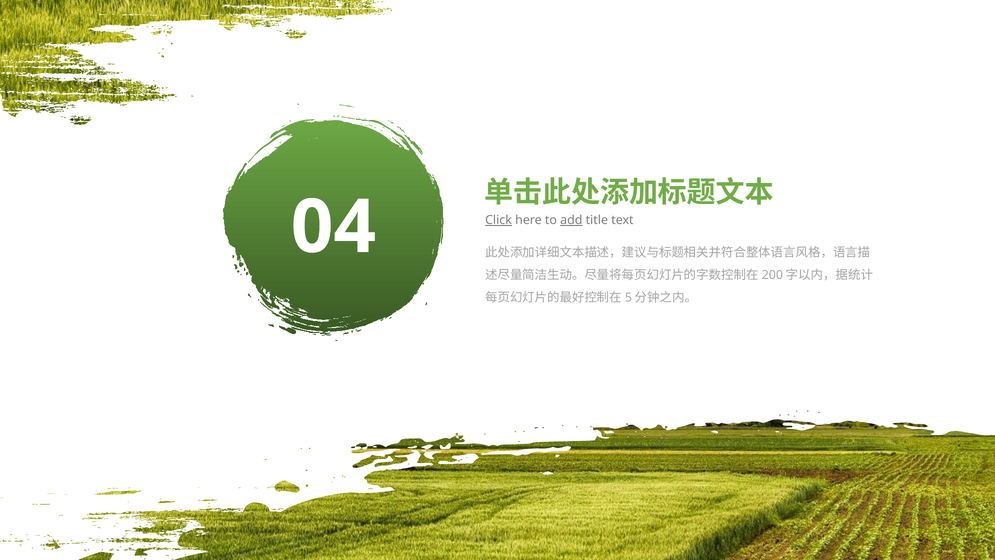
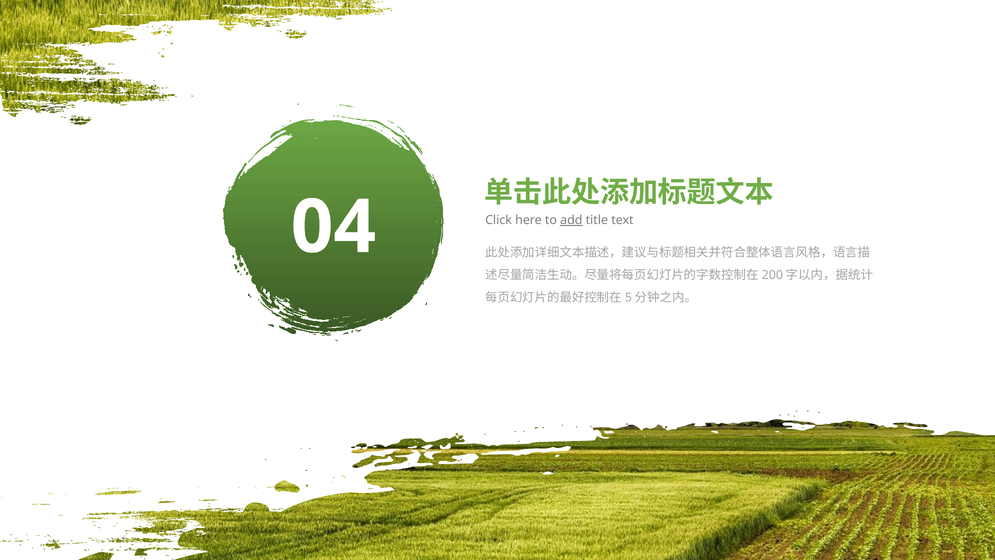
Click underline: present -> none
